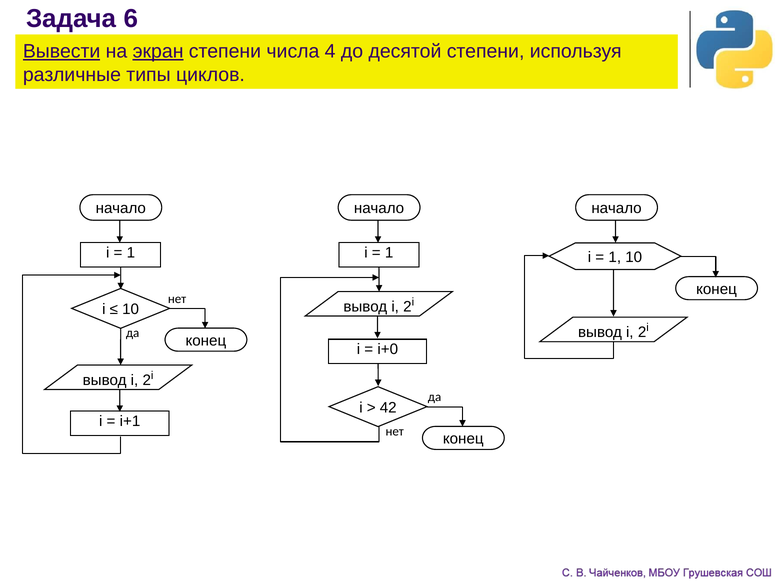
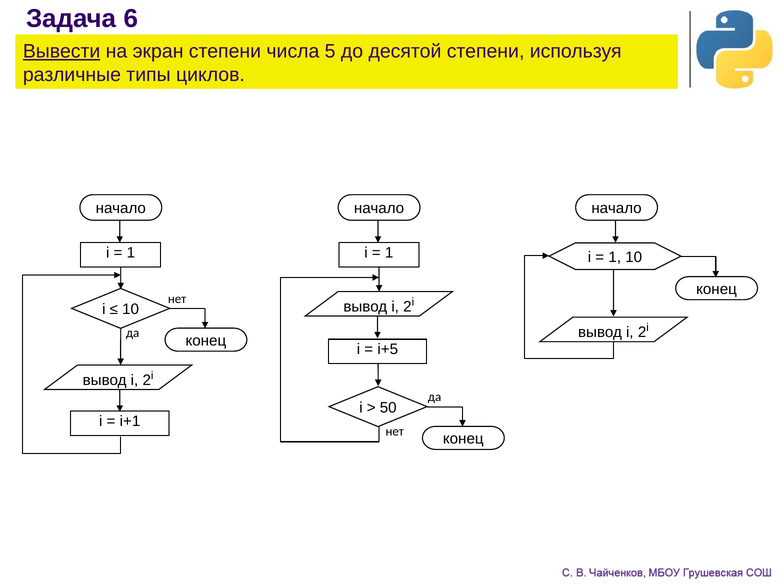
экран underline: present -> none
4: 4 -> 5
i+0: i+0 -> i+5
42: 42 -> 50
